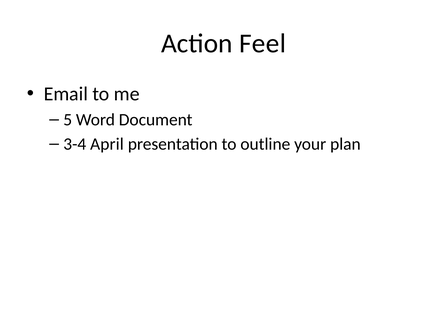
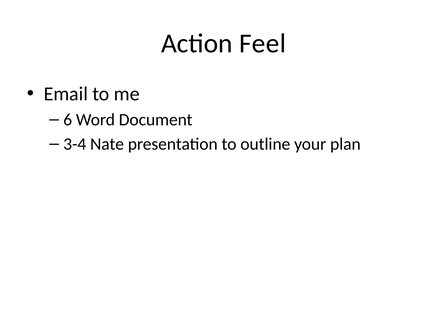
5: 5 -> 6
April: April -> Nate
